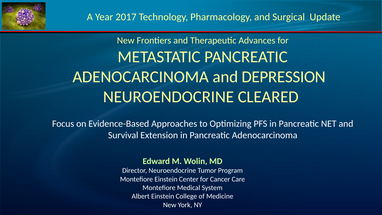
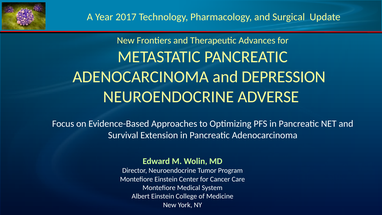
CLEARED: CLEARED -> ADVERSE
